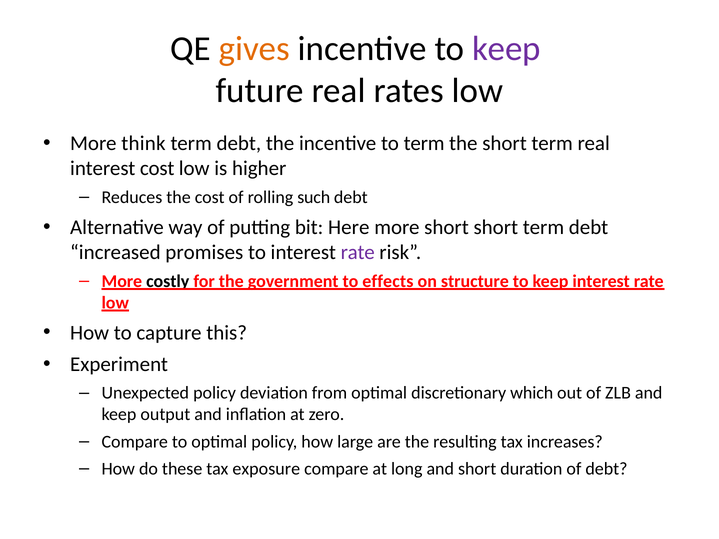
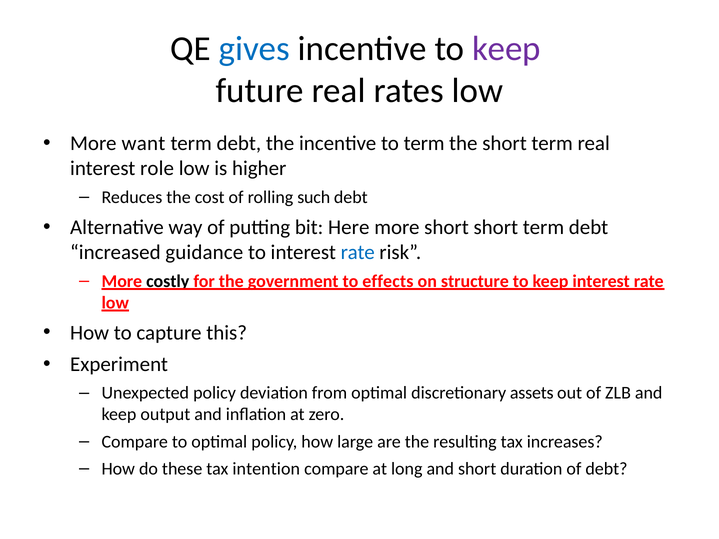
gives colour: orange -> blue
think: think -> want
interest cost: cost -> role
promises: promises -> guidance
rate at (358, 253) colour: purple -> blue
which: which -> assets
exposure: exposure -> intention
